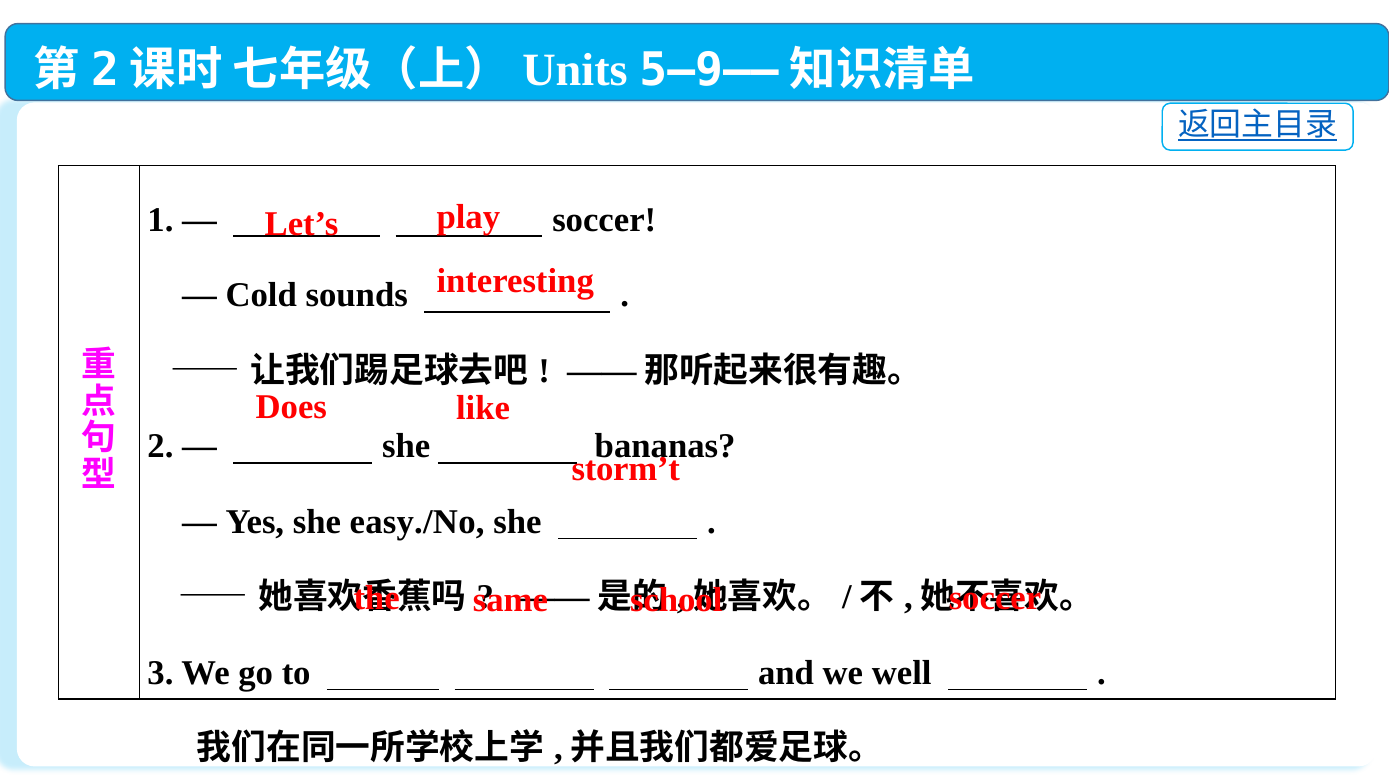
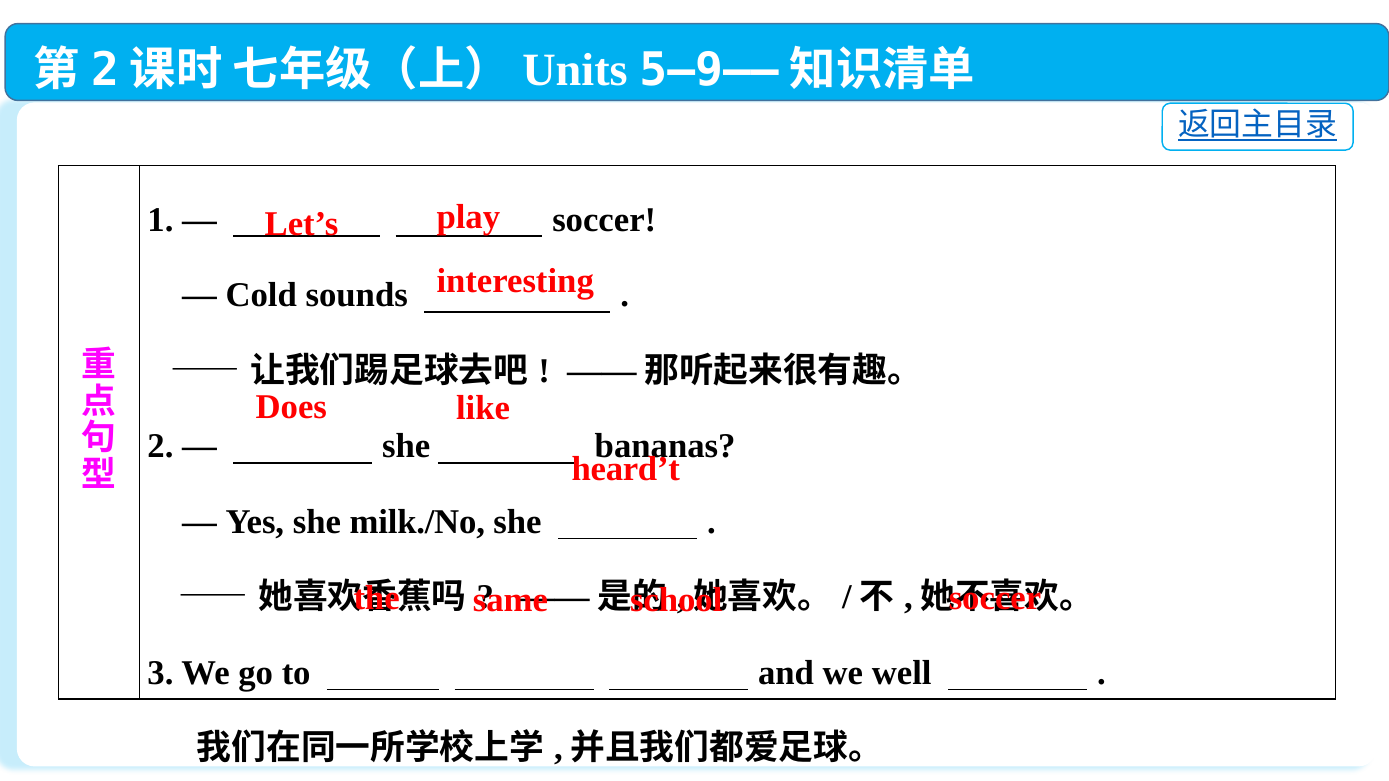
storm’t: storm’t -> heard’t
easy./No: easy./No -> milk./No
